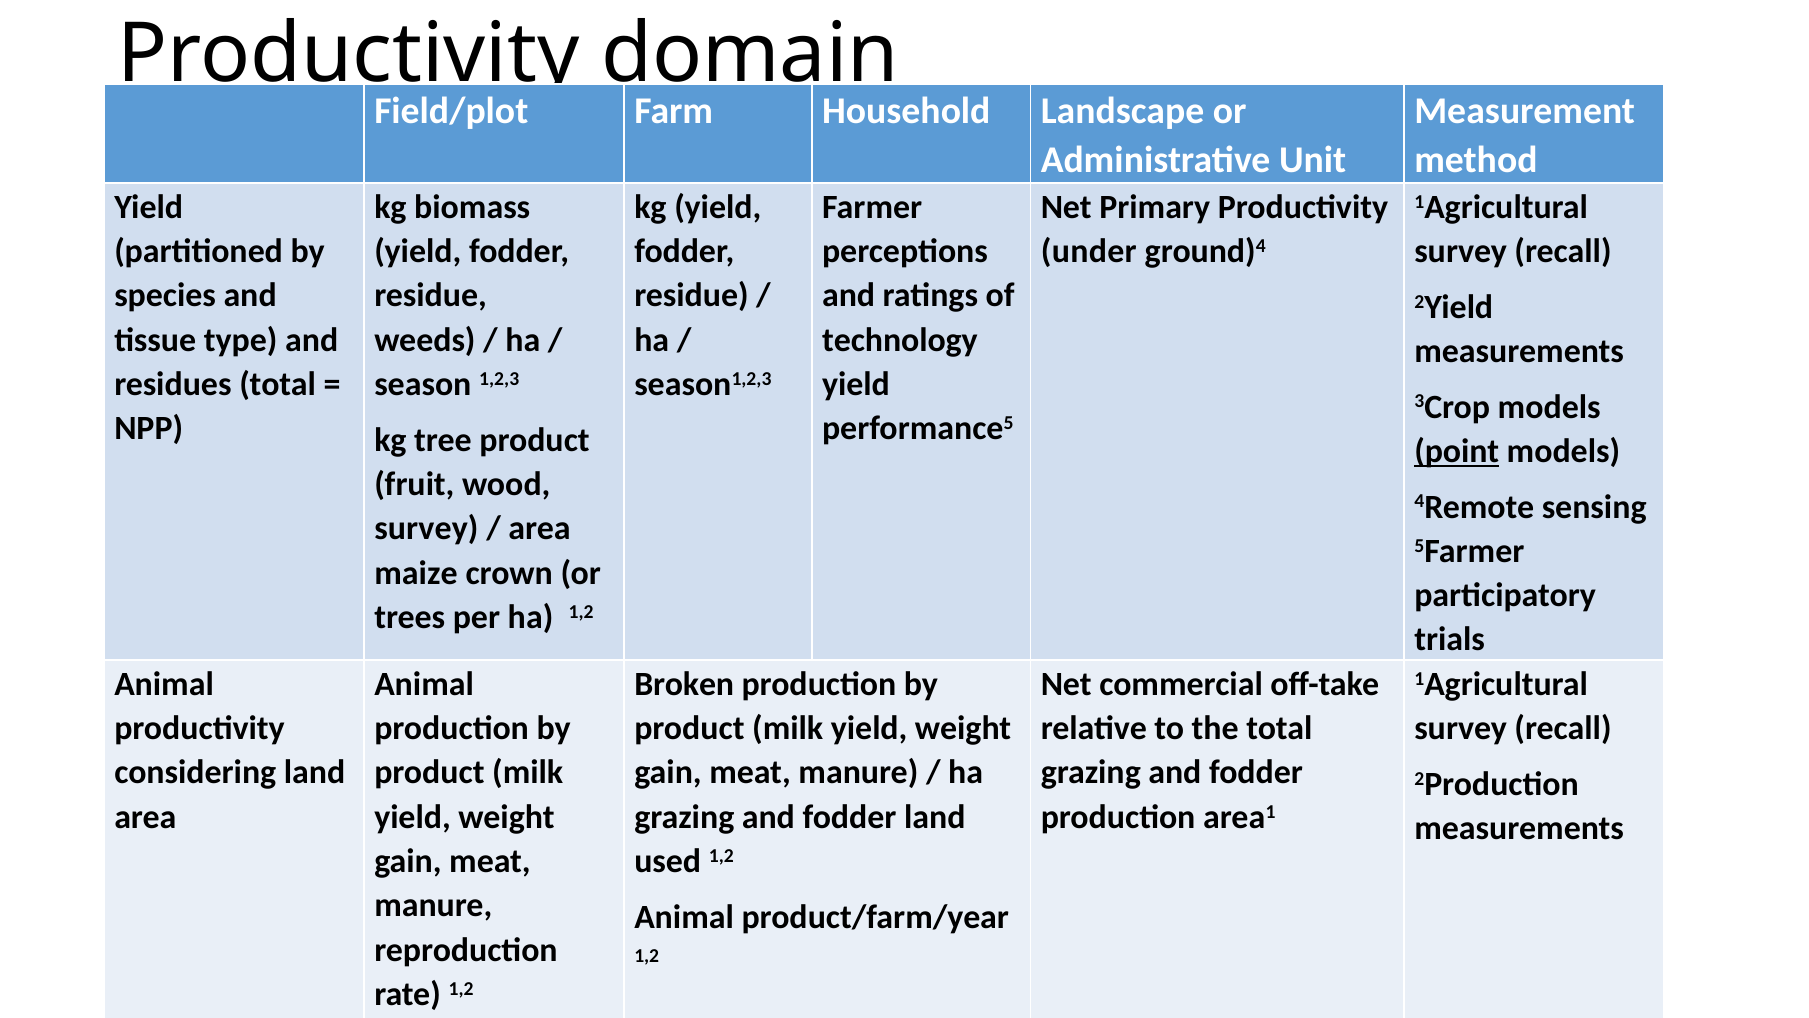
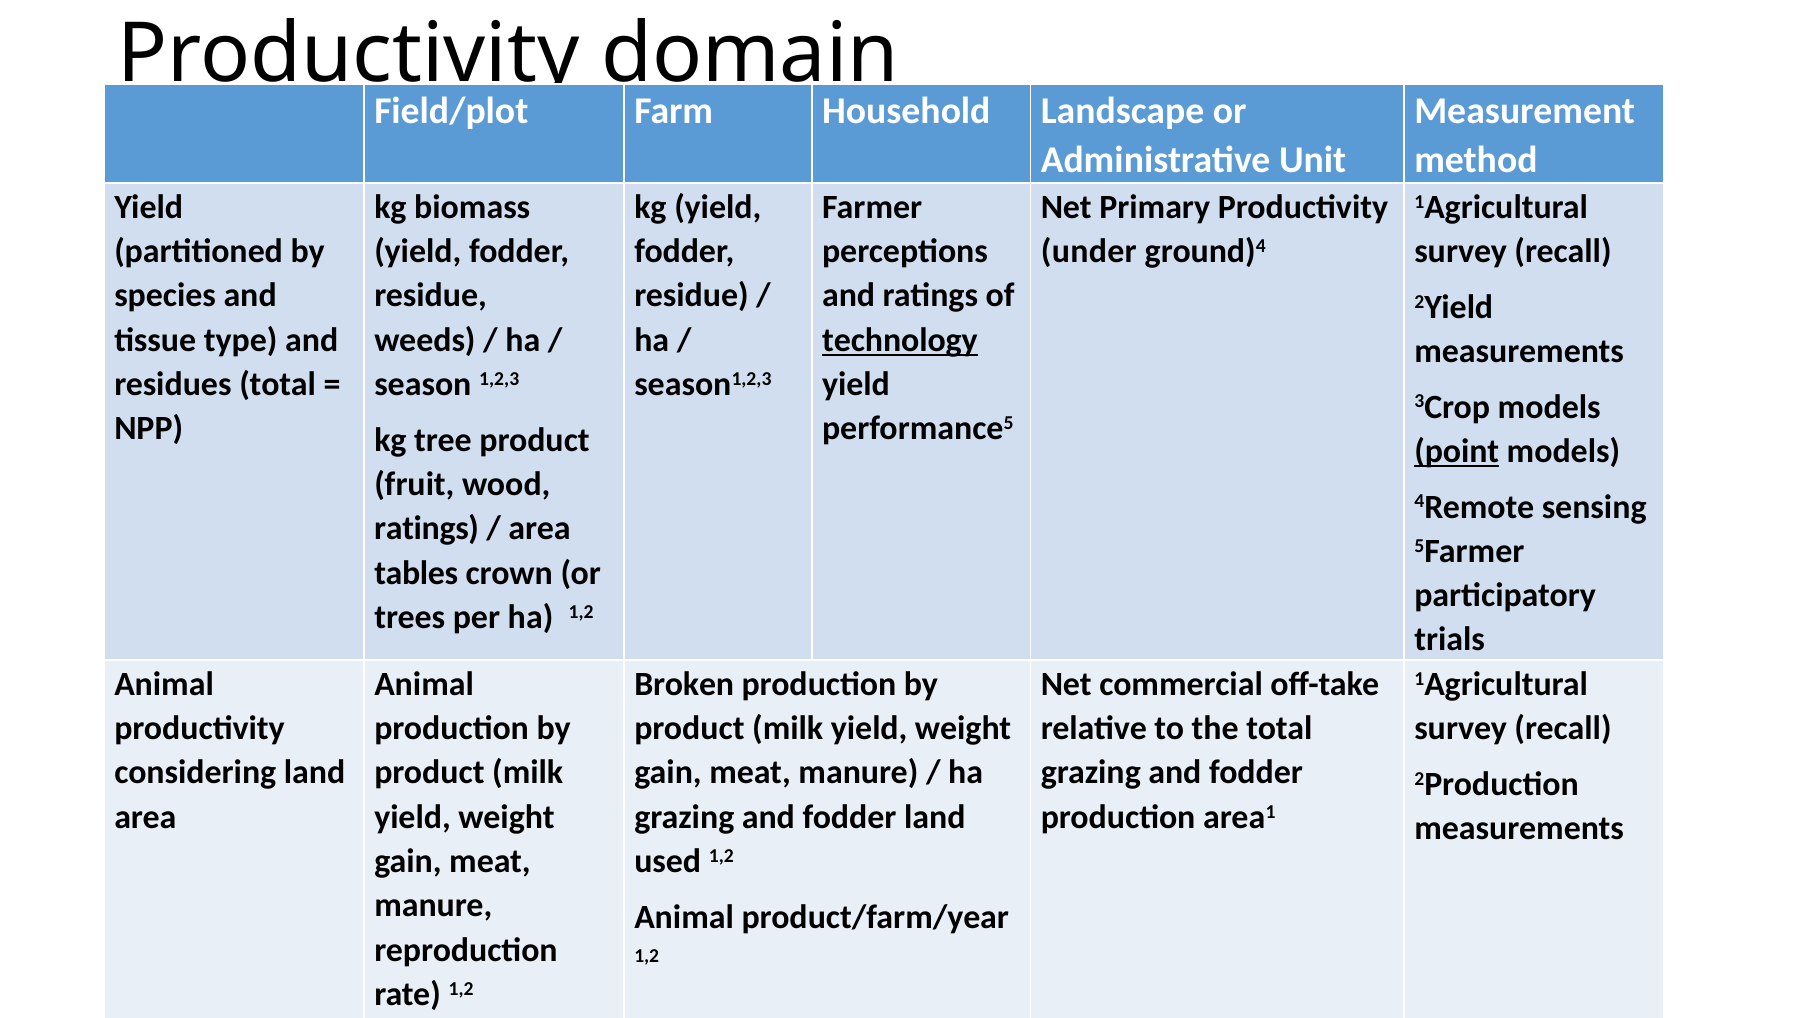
technology underline: none -> present
survey at (426, 528): survey -> ratings
maize: maize -> tables
